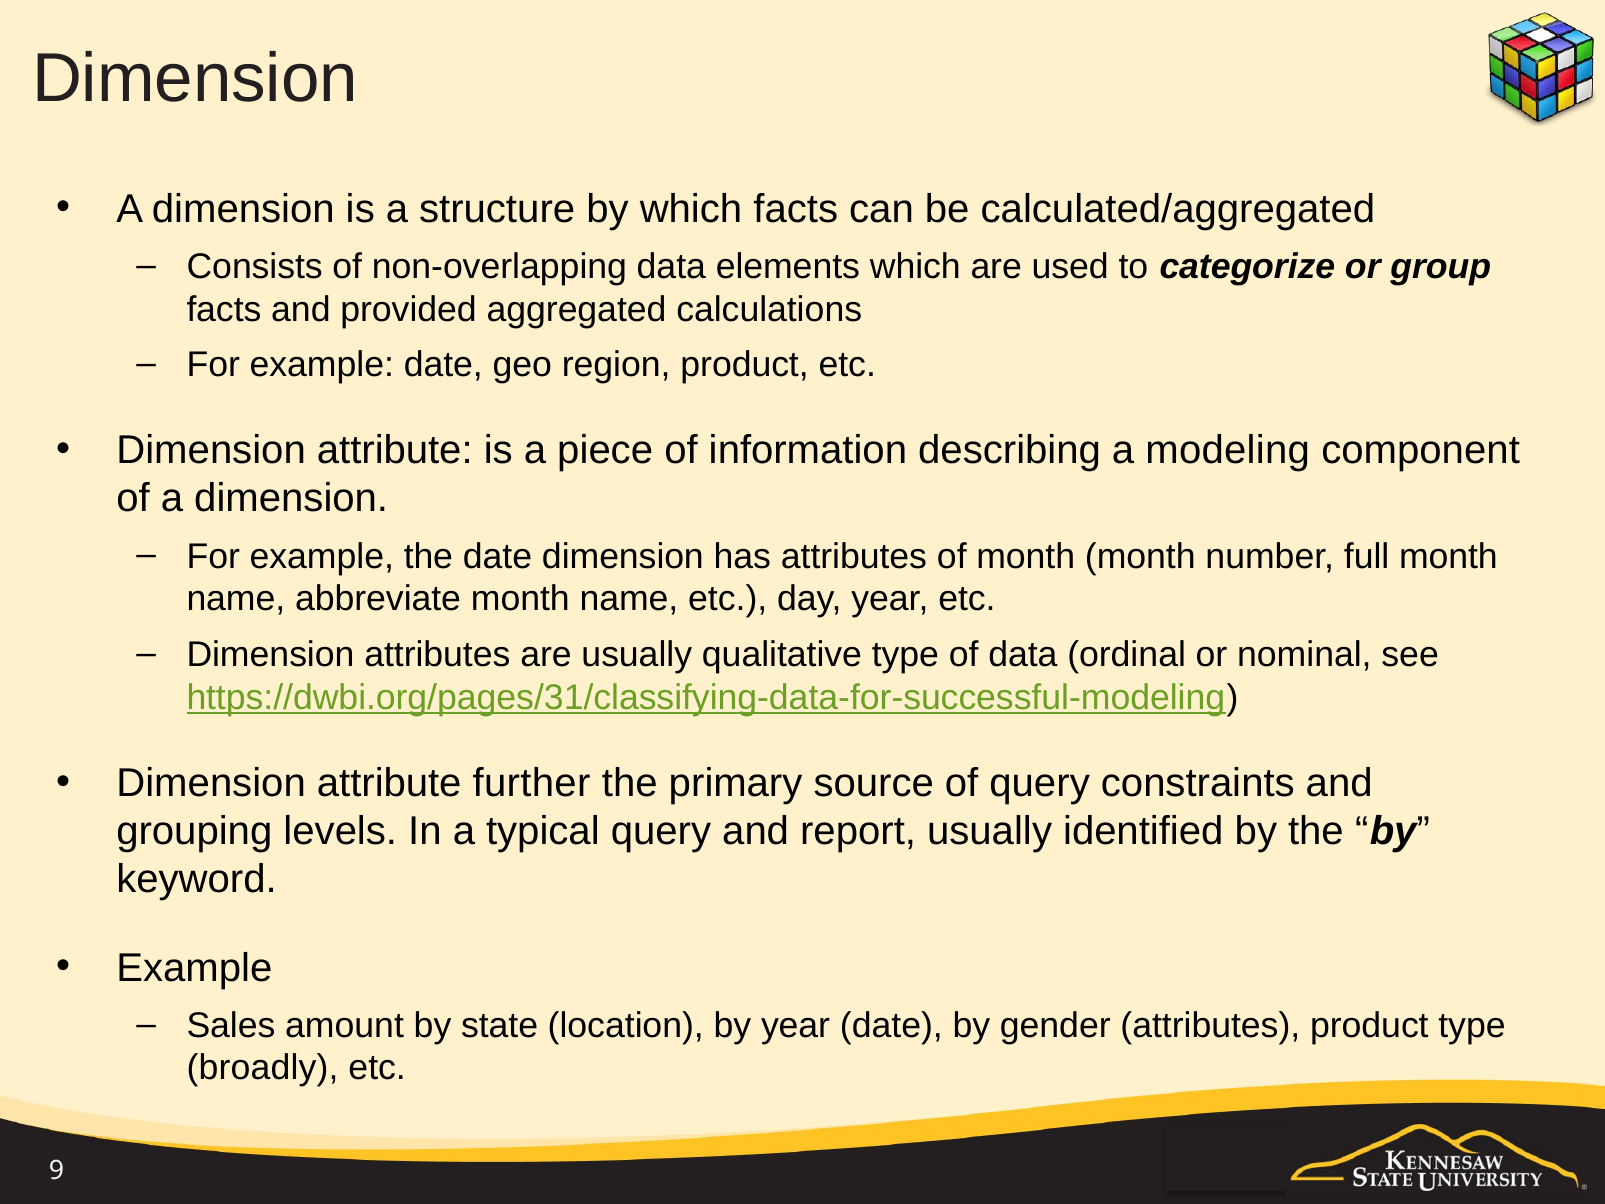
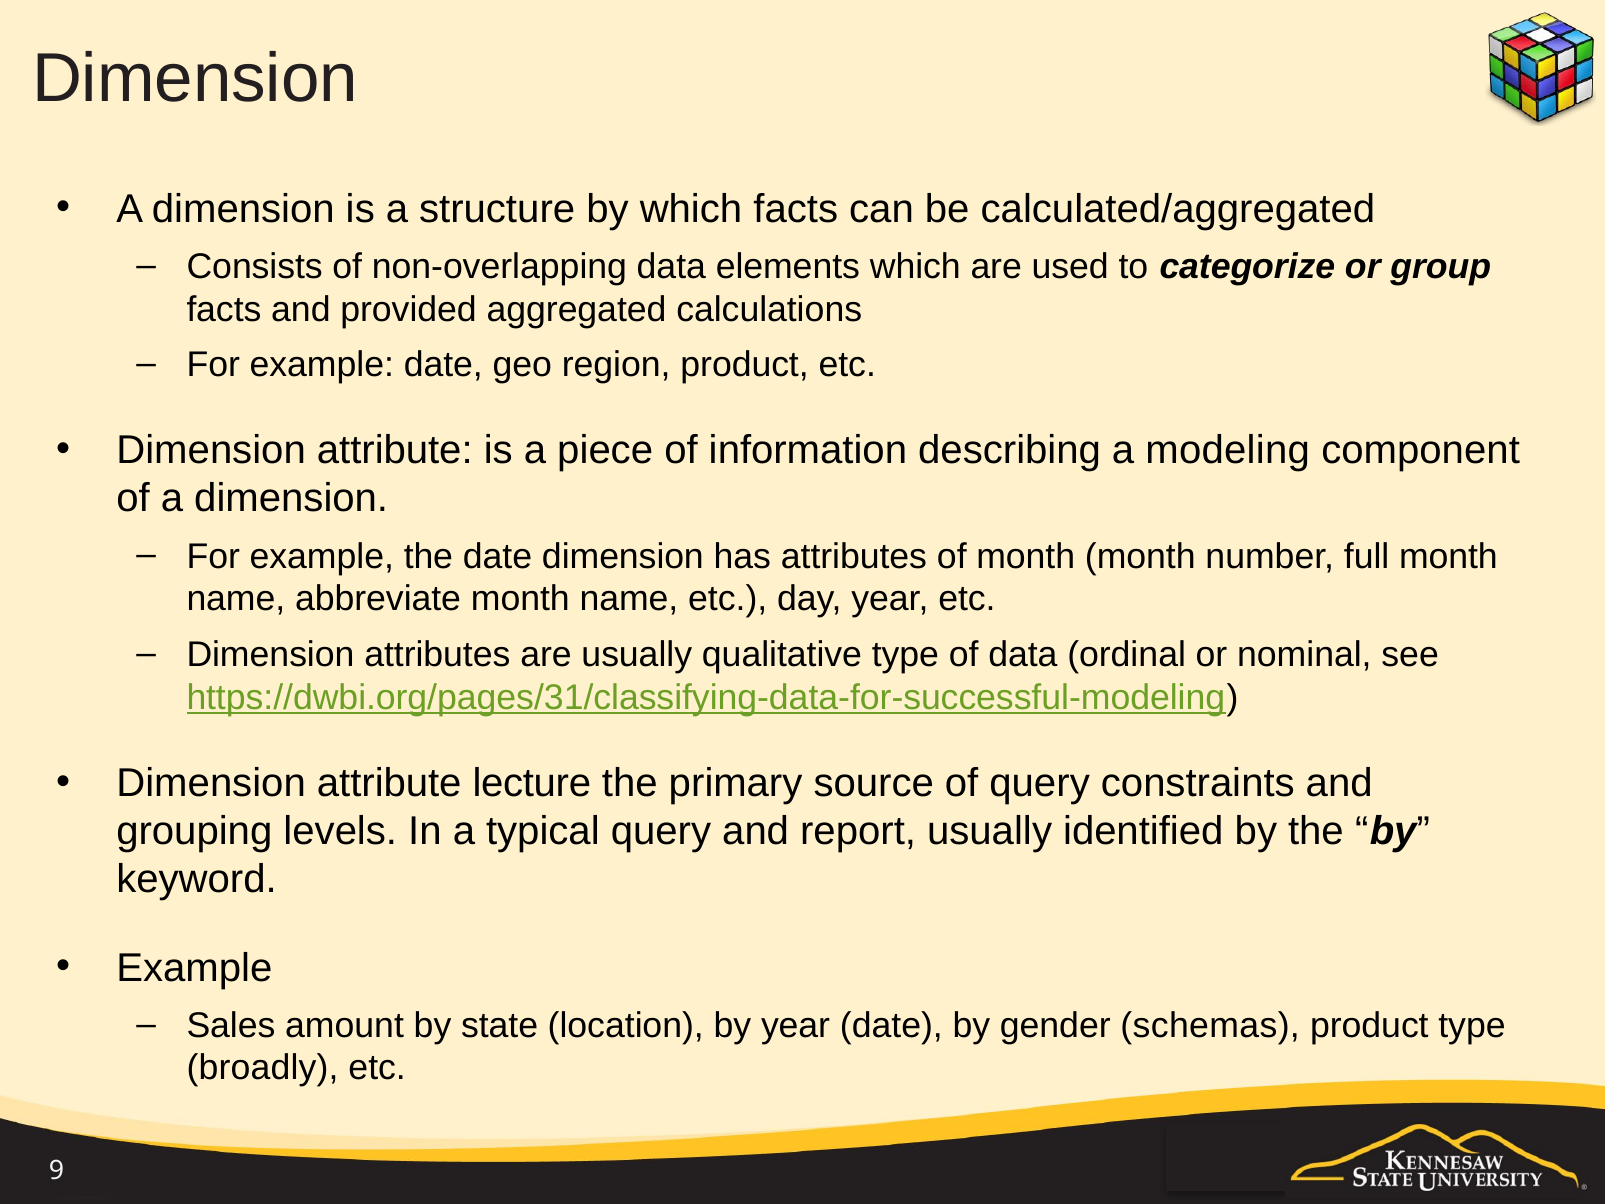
further: further -> lecture
gender attributes: attributes -> schemas
